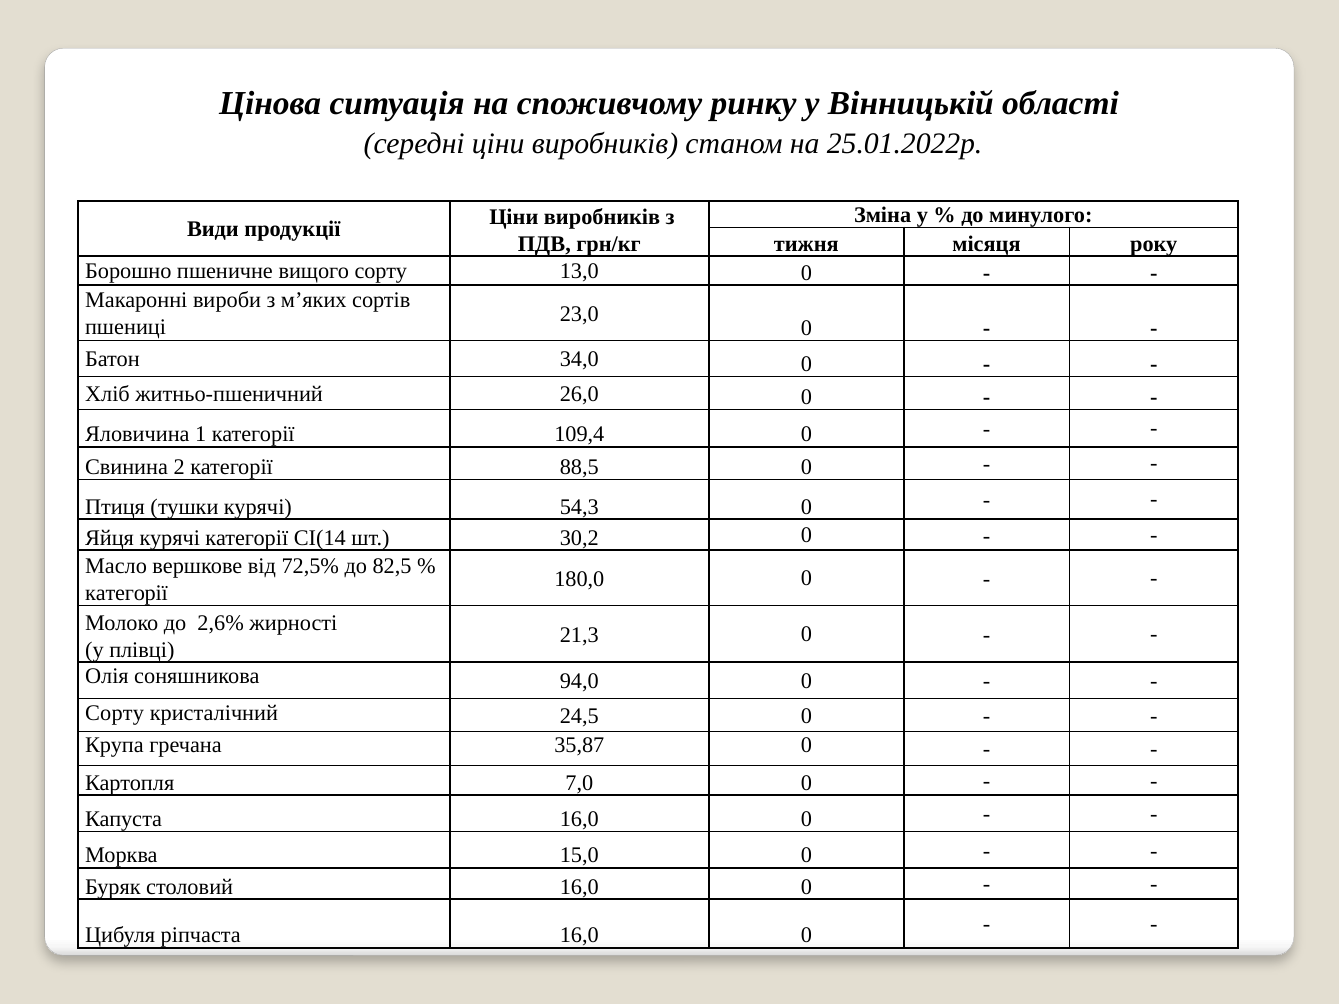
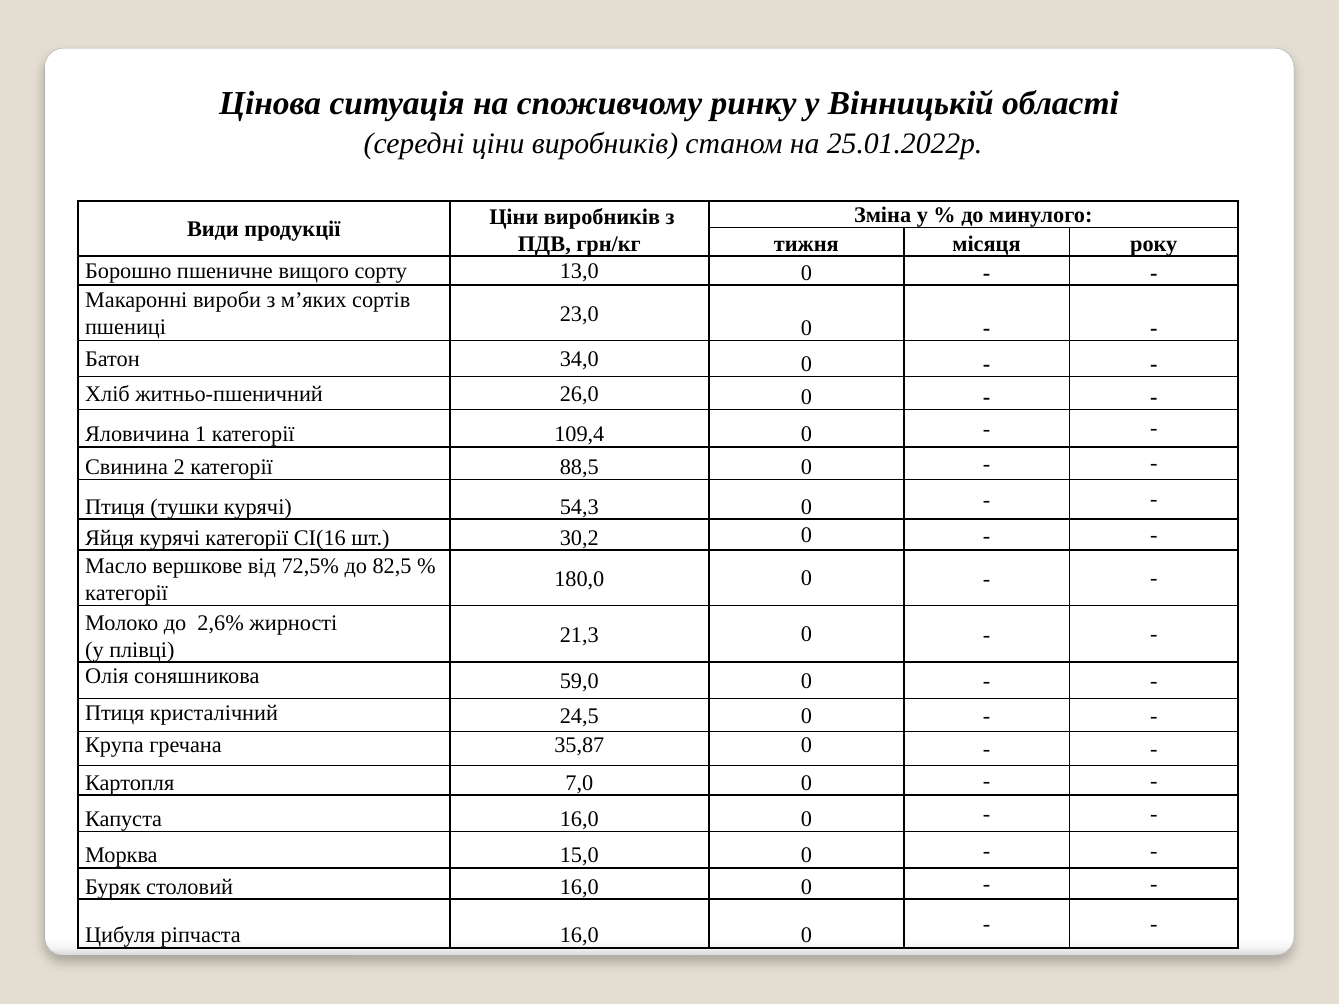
СІ(14: СІ(14 -> СІ(16
94,0: 94,0 -> 59,0
Сорту at (115, 713): Сорту -> Птиця
